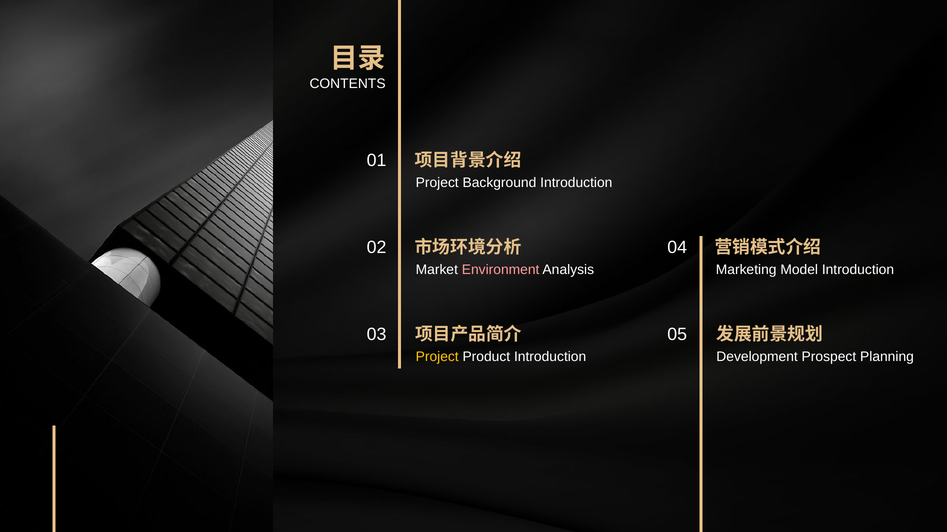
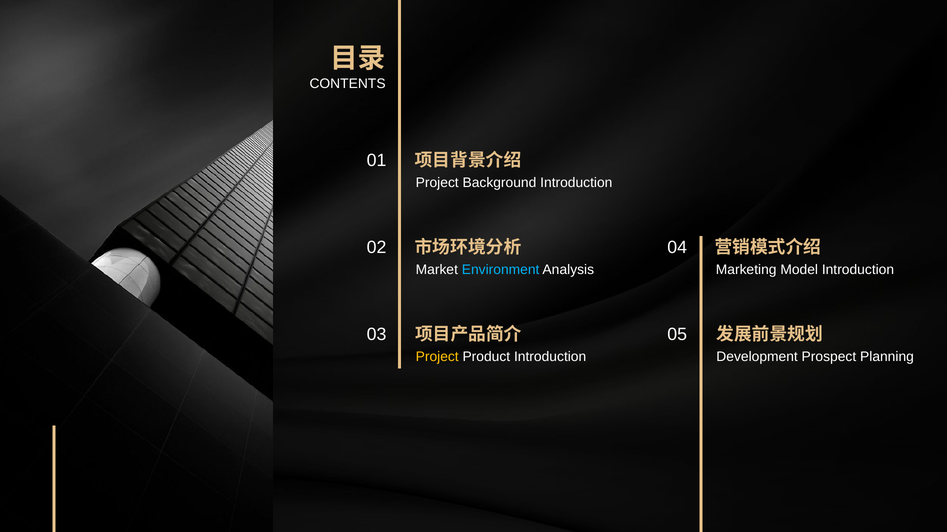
Environment colour: pink -> light blue
